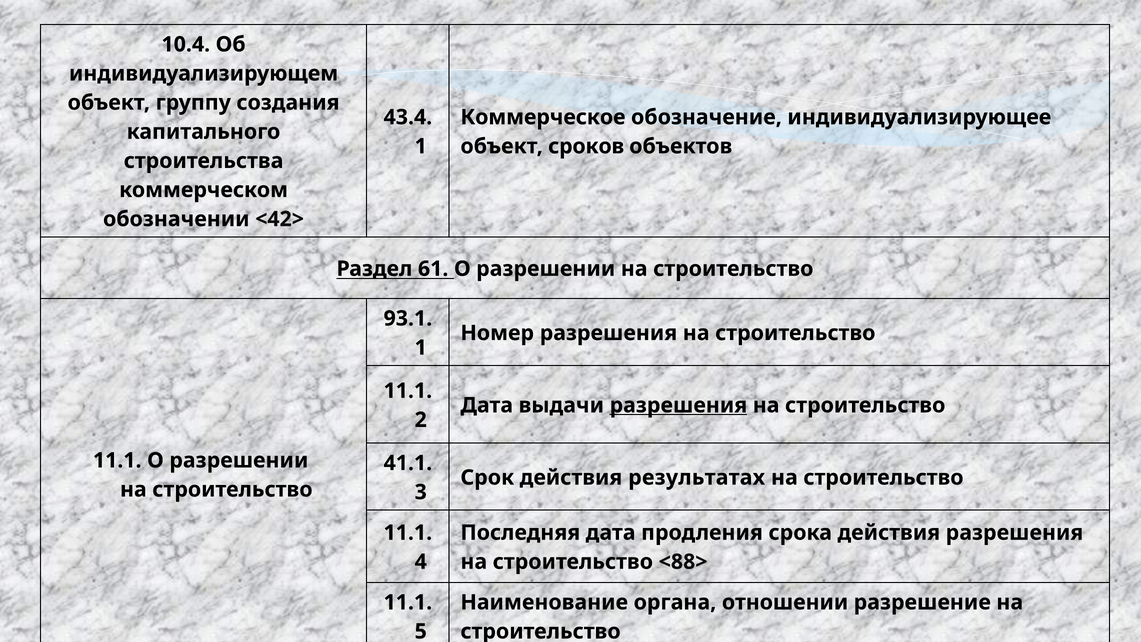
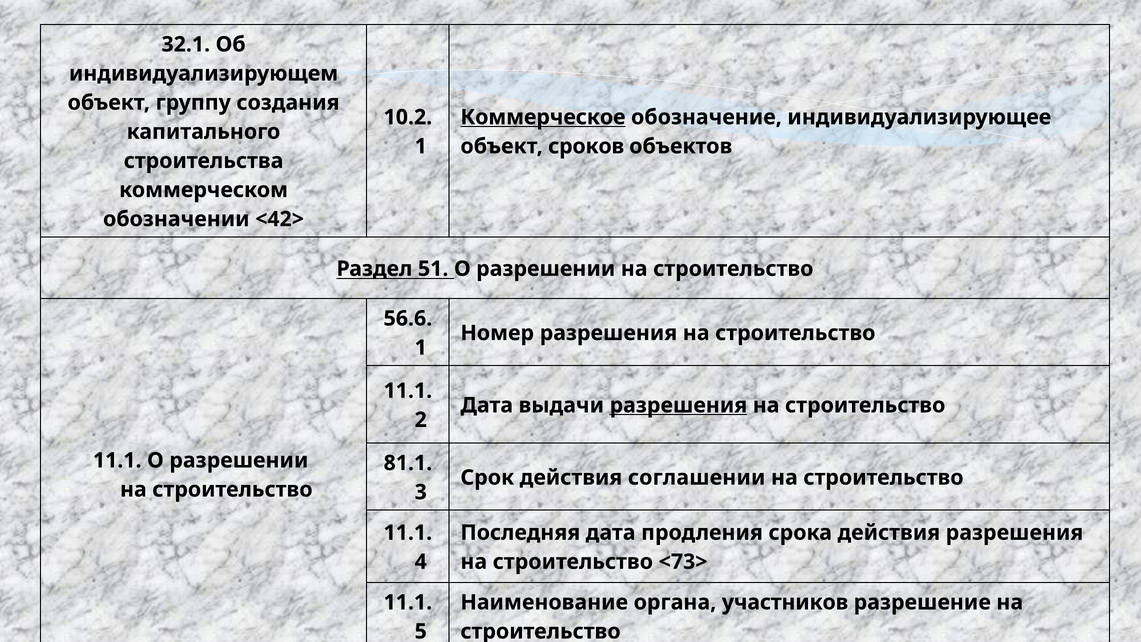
10.4: 10.4 -> 32.1
43.4: 43.4 -> 10.2
Коммерческое underline: none -> present
61: 61 -> 51
93.1: 93.1 -> 56.6
41.1: 41.1 -> 81.1
результатах: результатах -> соглашении
<88>: <88> -> <73>
отношении: отношении -> участников
